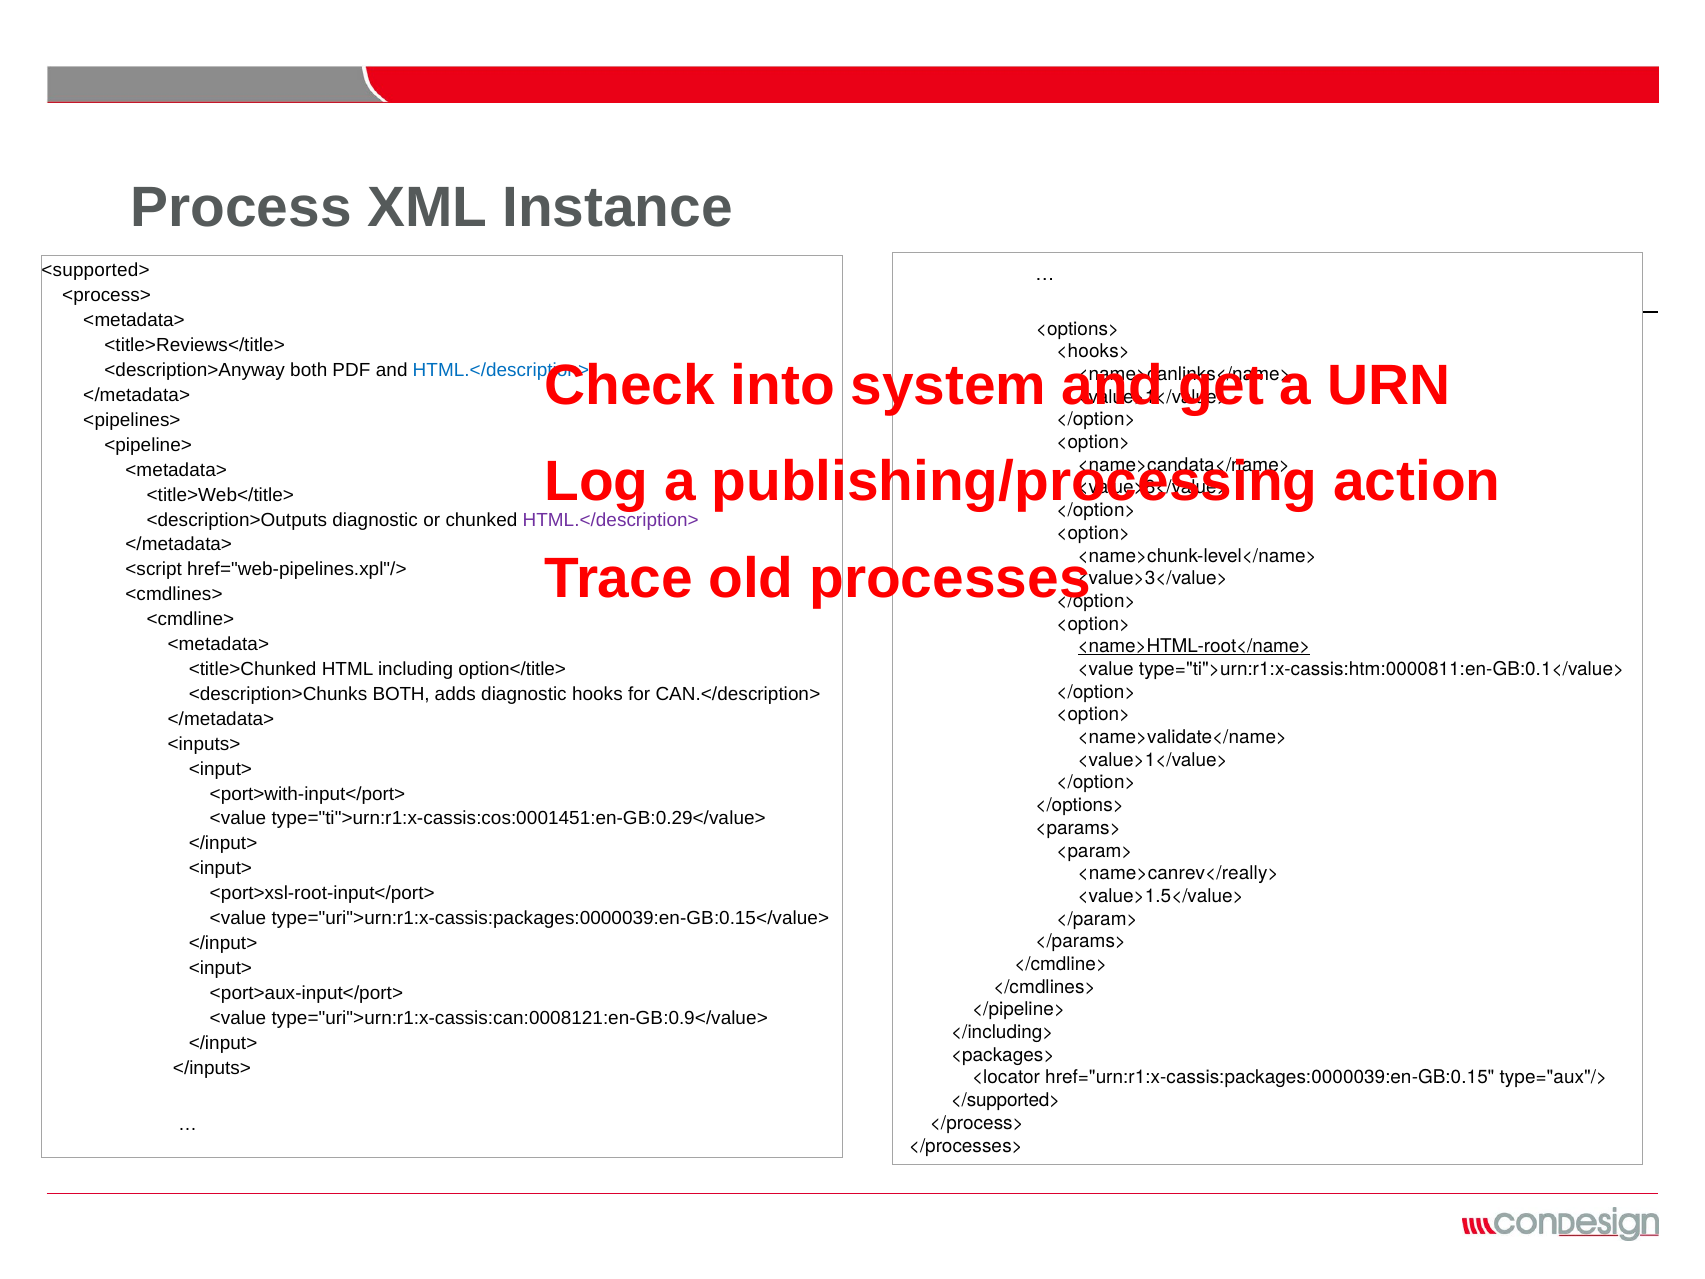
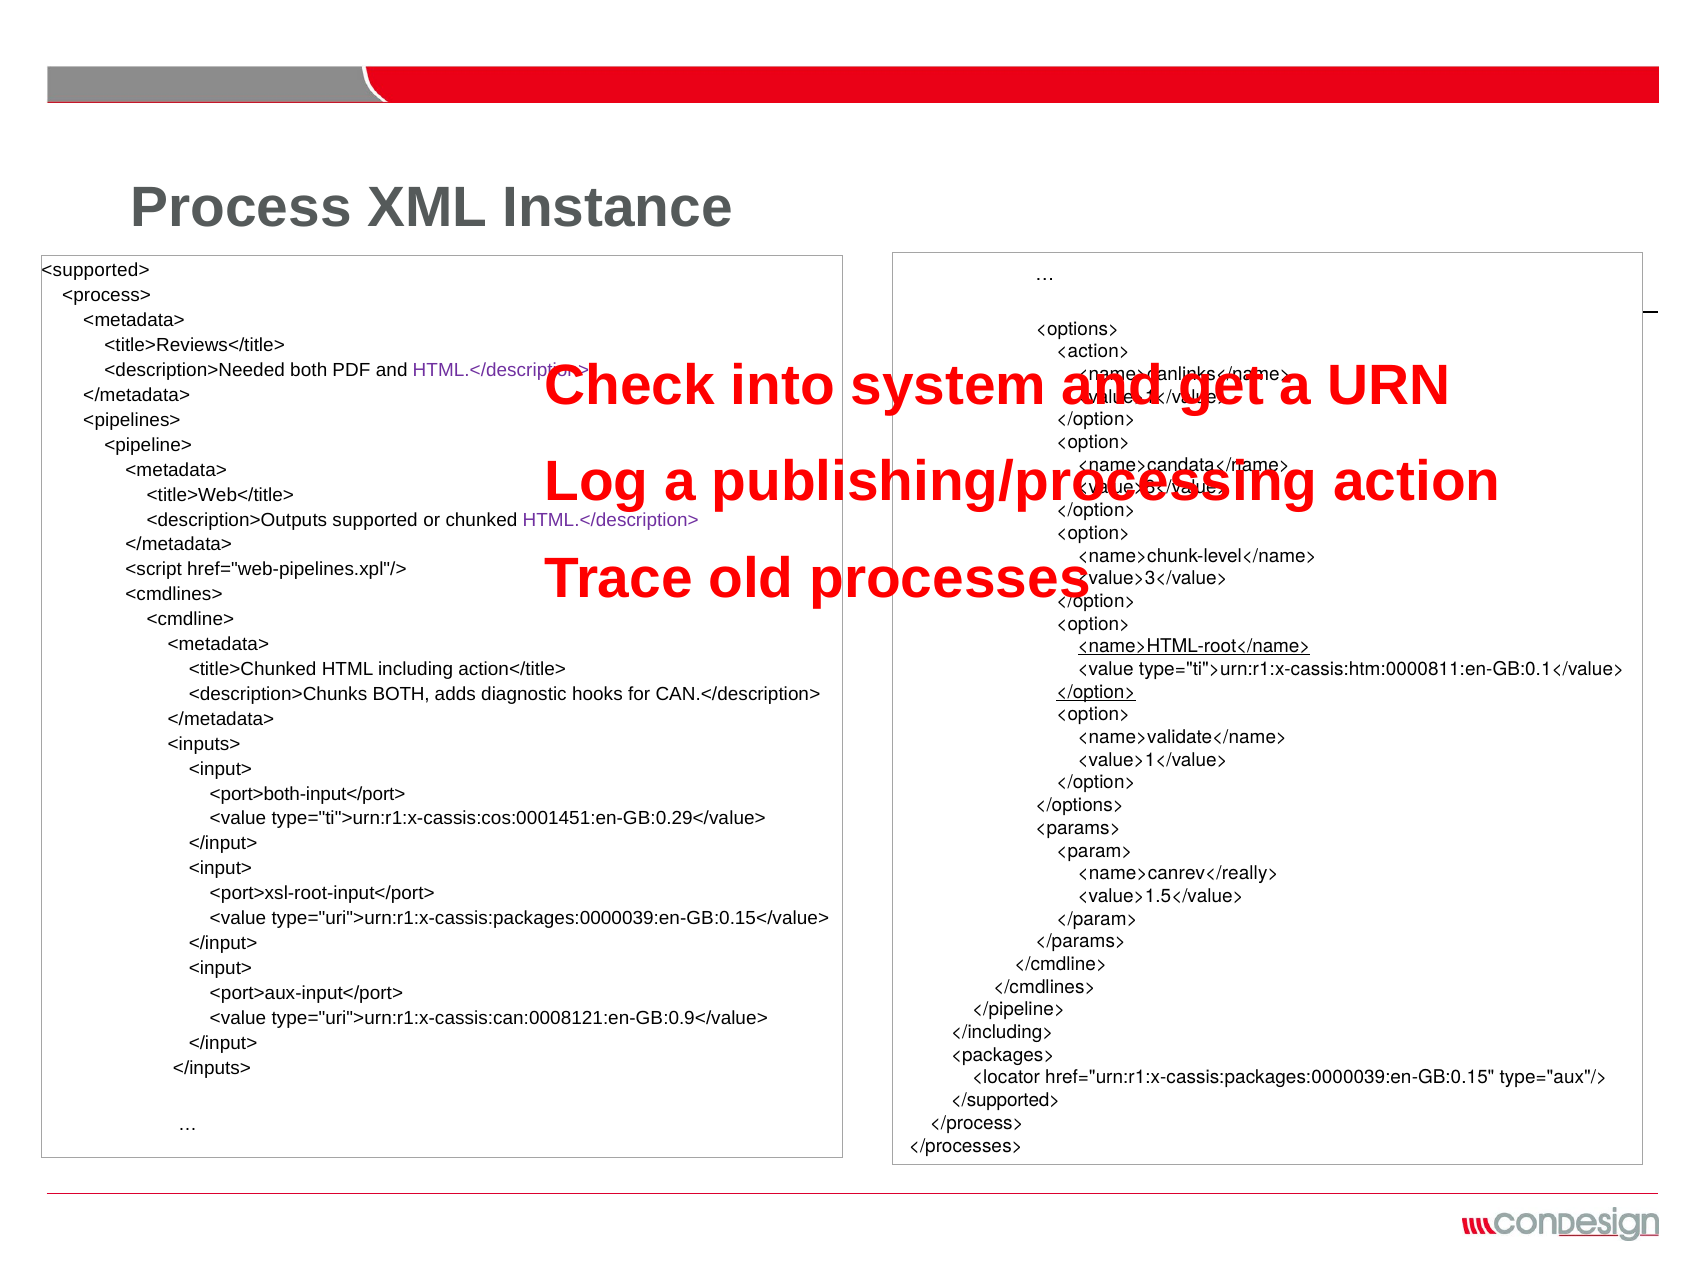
<hooks>: <hooks> -> <action>
<description>Anyway: <description>Anyway -> <description>Needed
HTML.</description> at (501, 370) colour: blue -> purple
<description>Outputs diagnostic: diagnostic -> supported
option</title>: option</title> -> action</title>
</option> at (1096, 692) underline: none -> present
<port>with-input</port>: <port>with-input</port> -> <port>both-input</port>
